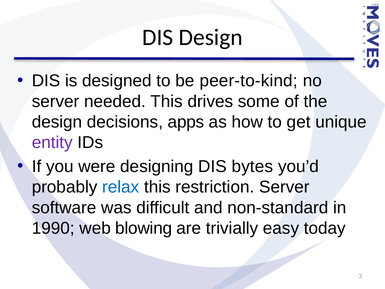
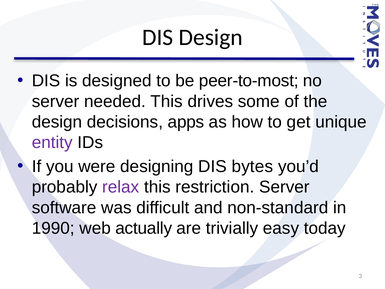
peer-to-kind: peer-to-kind -> peer-to-most
relax colour: blue -> purple
blowing: blowing -> actually
